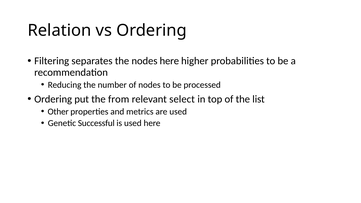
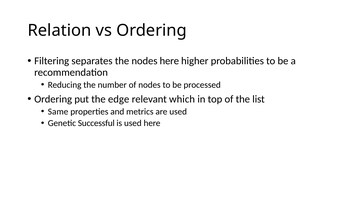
from: from -> edge
select: select -> which
Other: Other -> Same
